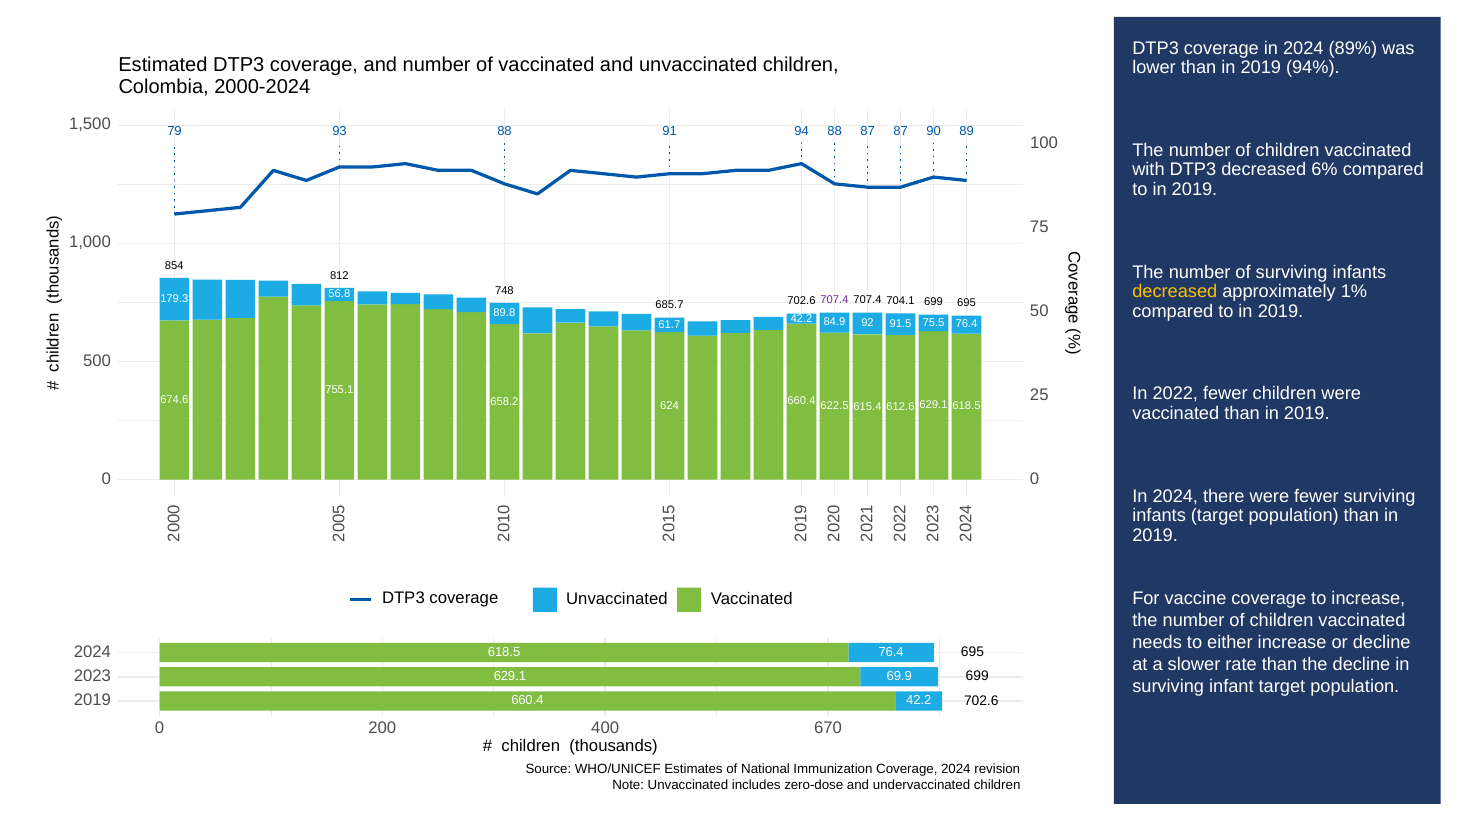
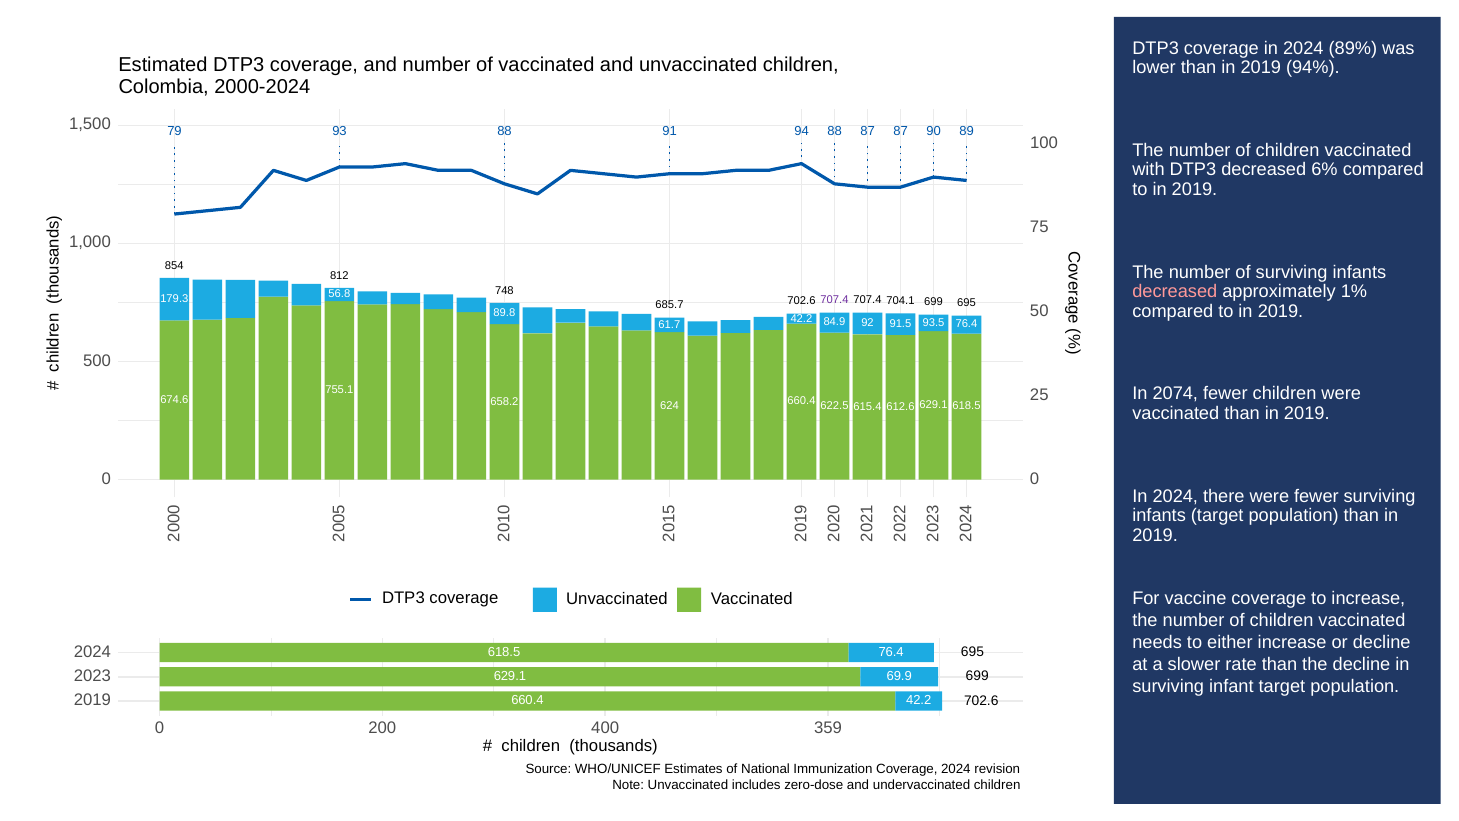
decreased at (1175, 292) colour: yellow -> pink
75.5: 75.5 -> 93.5
2022: 2022 -> 2074
670: 670 -> 359
